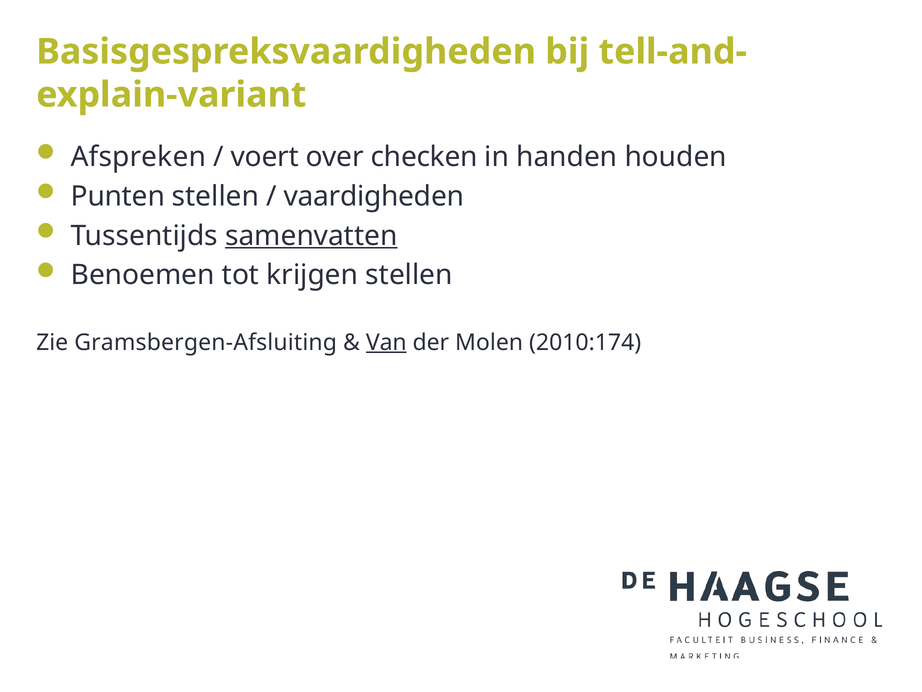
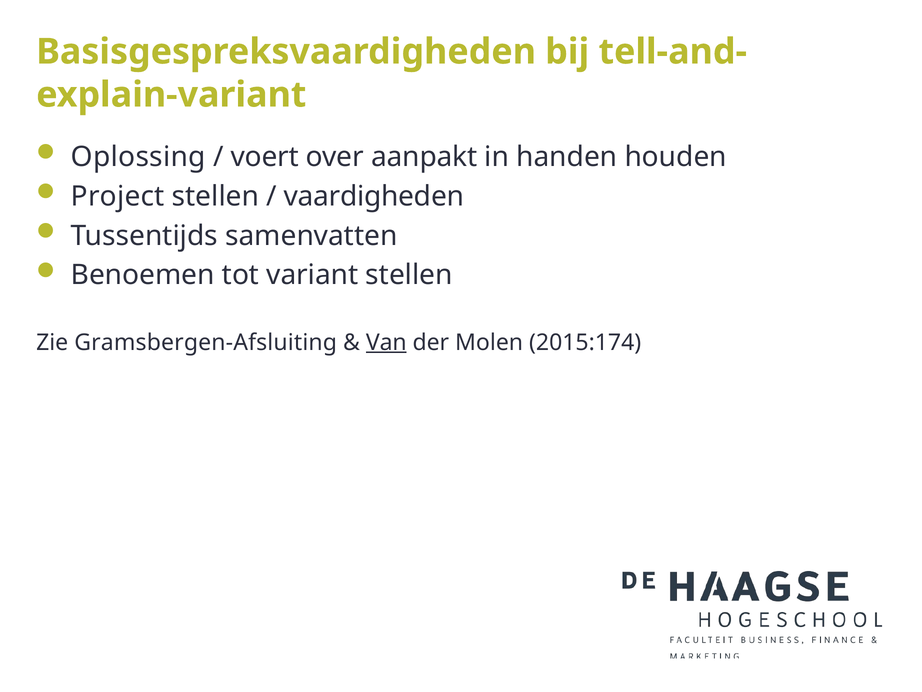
Afspreken: Afspreken -> Oplossing
checken: checken -> aanpakt
Punten: Punten -> Project
samenvatten underline: present -> none
krijgen: krijgen -> variant
2010:174: 2010:174 -> 2015:174
